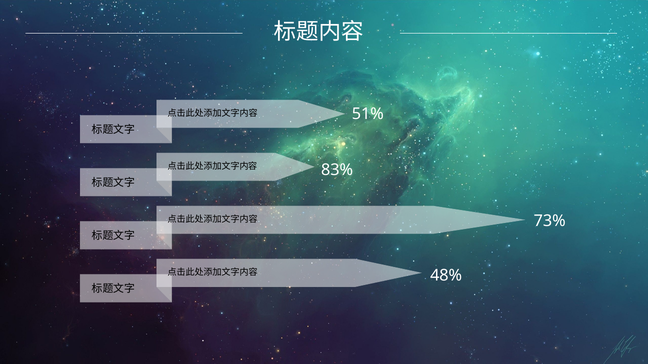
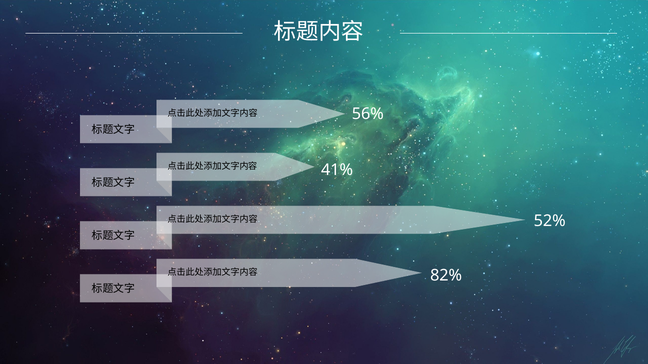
51%: 51% -> 56%
83%: 83% -> 41%
73%: 73% -> 52%
48%: 48% -> 82%
